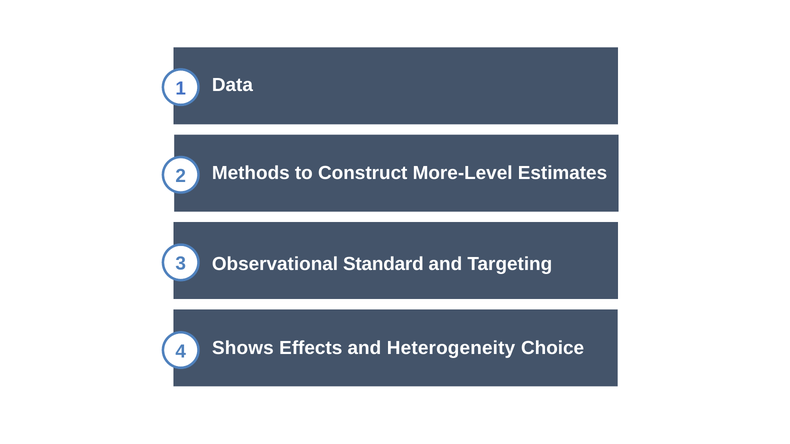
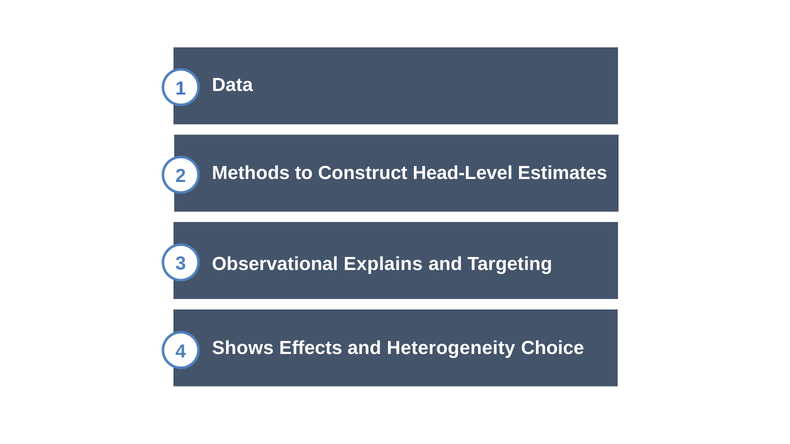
More-Level: More-Level -> Head-Level
Standard: Standard -> Explains
